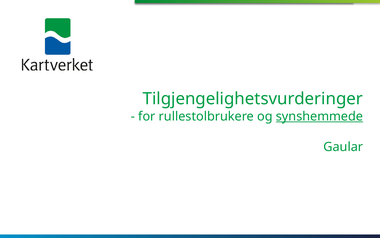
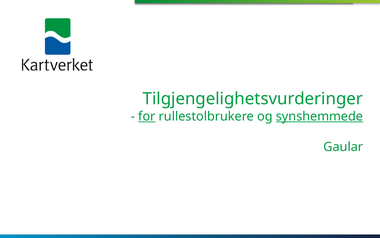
for underline: none -> present
